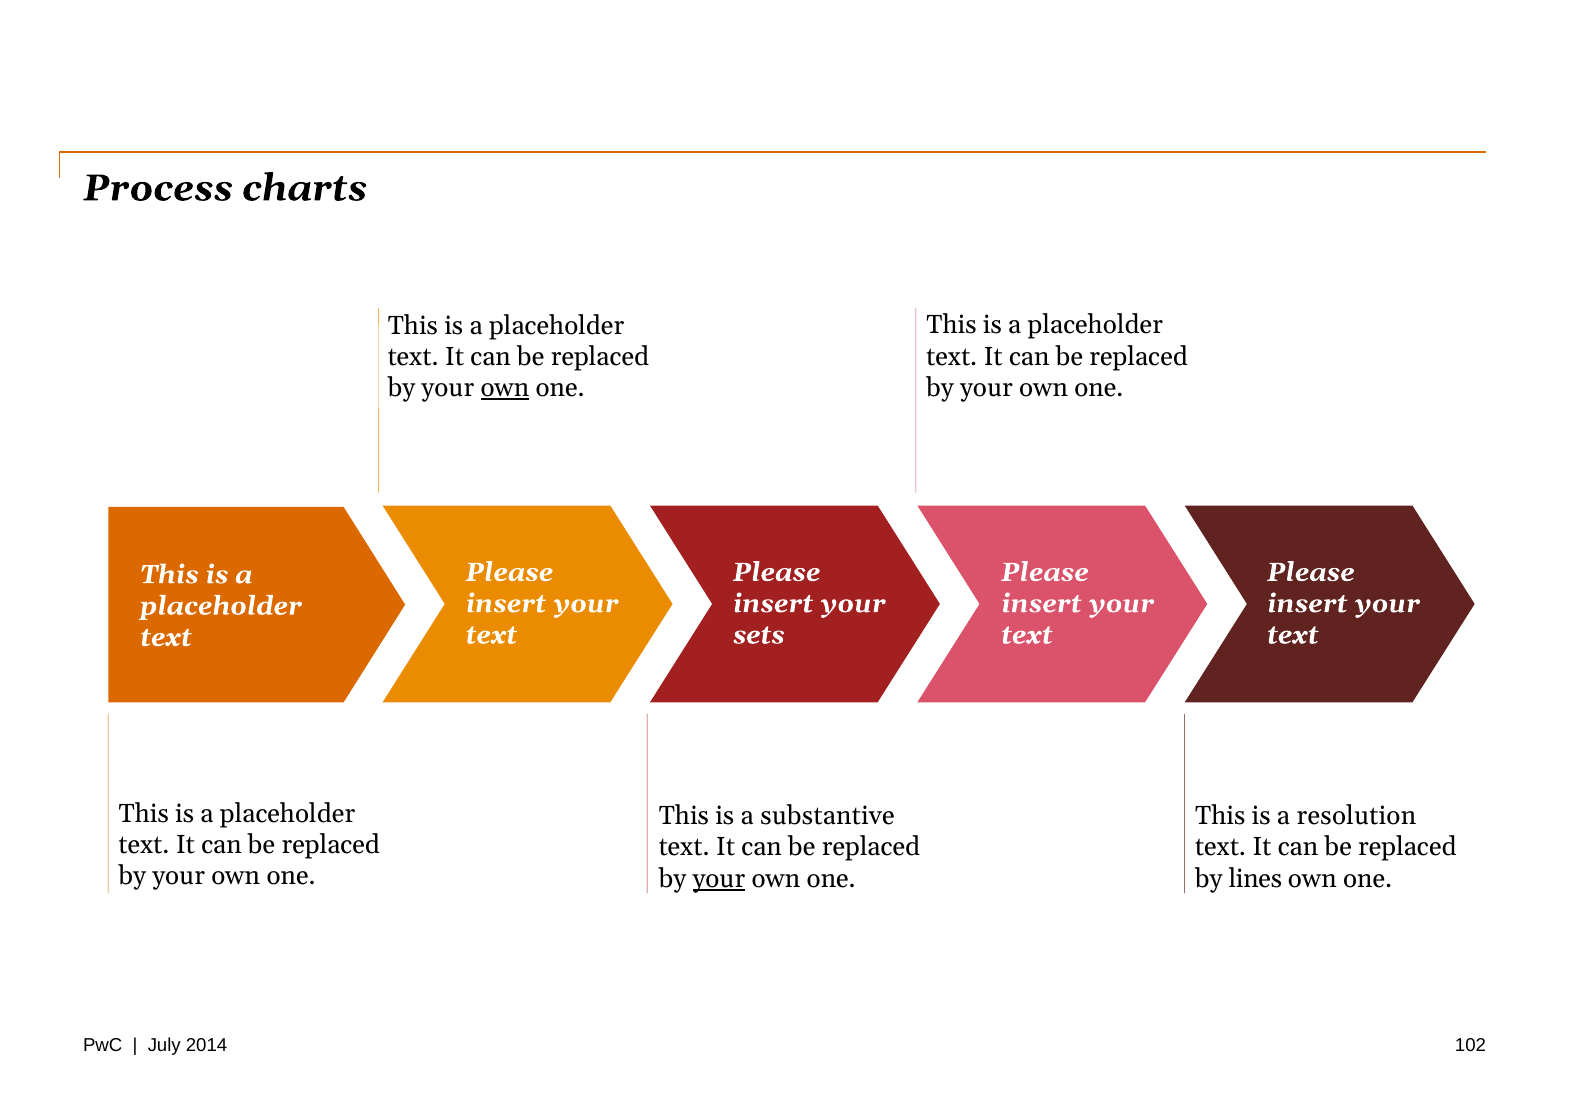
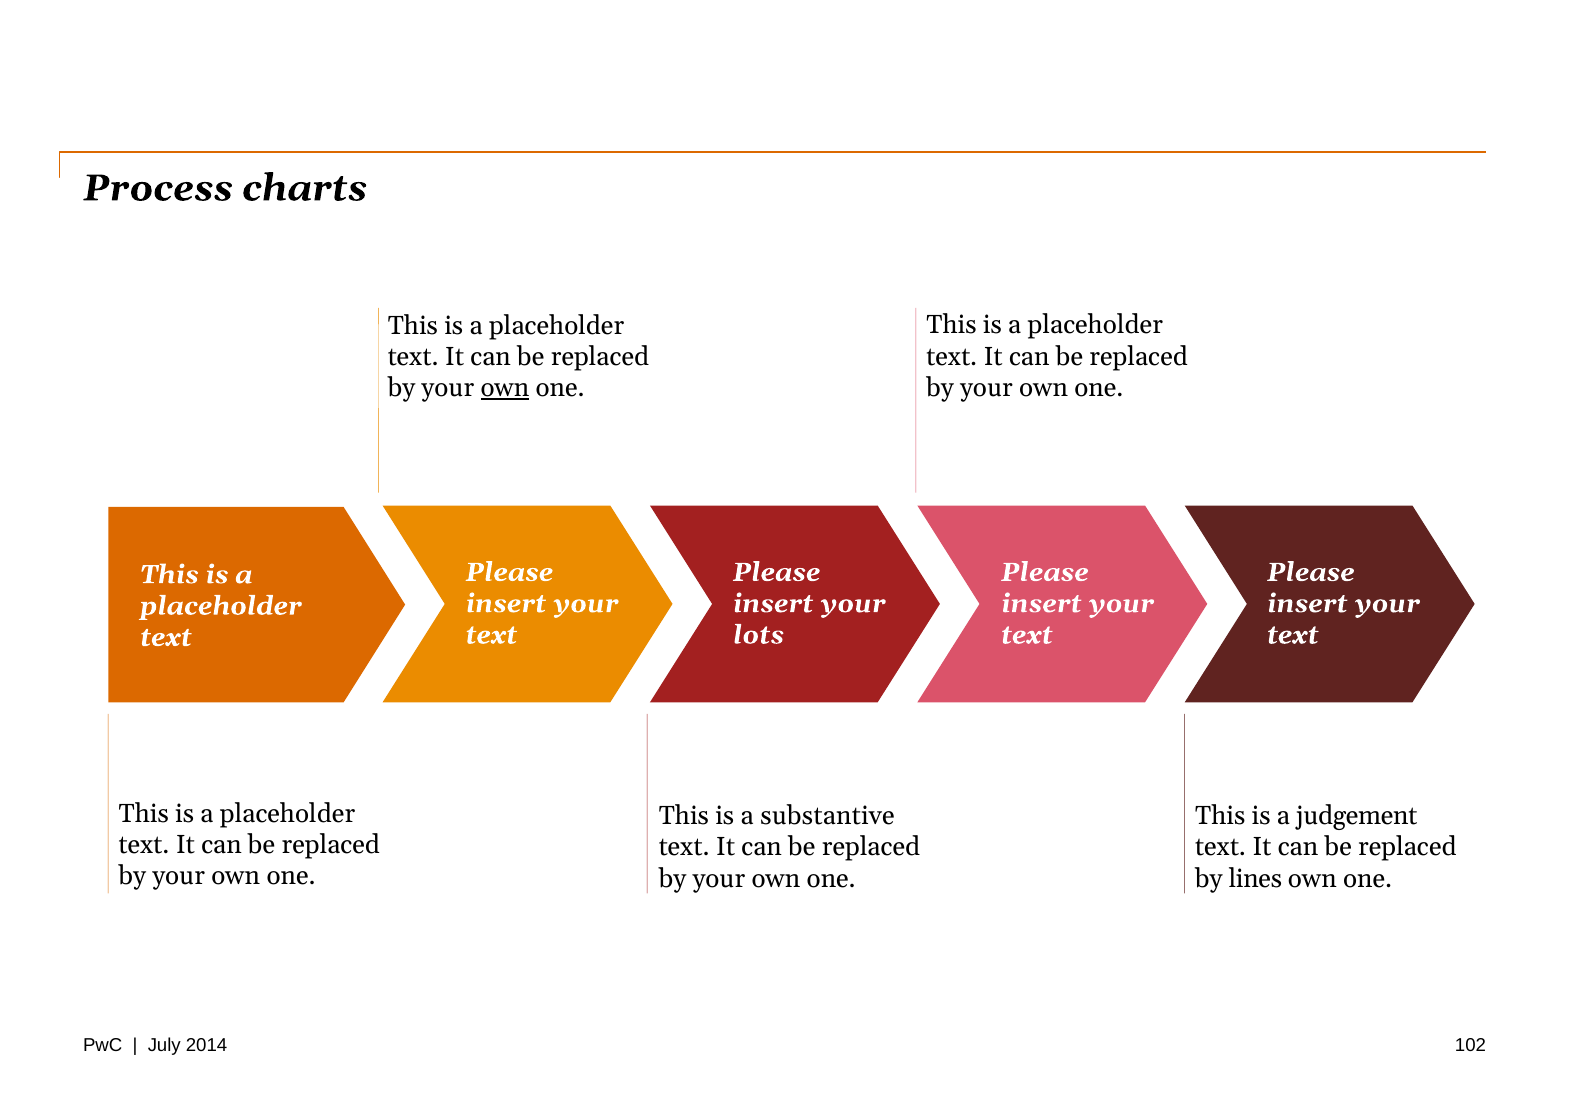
sets: sets -> lots
resolution: resolution -> judgement
your at (719, 879) underline: present -> none
